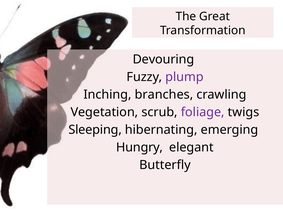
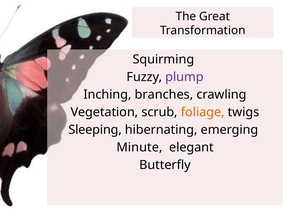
Devouring: Devouring -> Squirming
foliage colour: purple -> orange
Hungry: Hungry -> Minute
